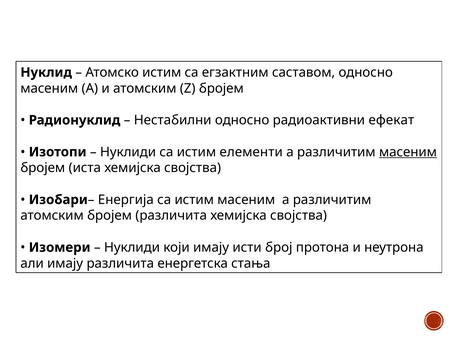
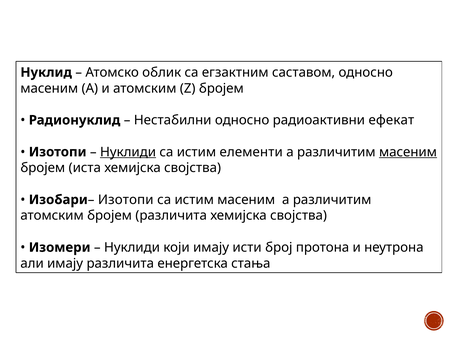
Атомско истим: истим -> облик
Нуклиди at (128, 152) underline: none -> present
Енергија at (126, 200): Енергија -> Изотопи
